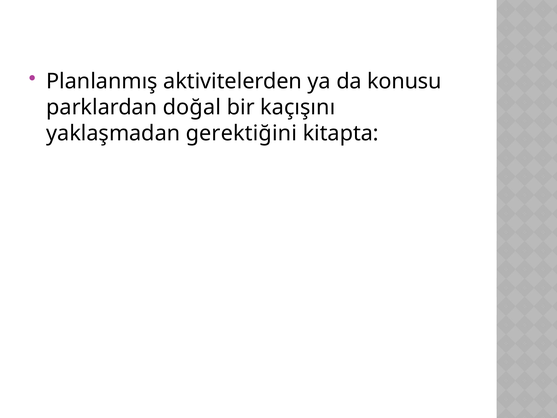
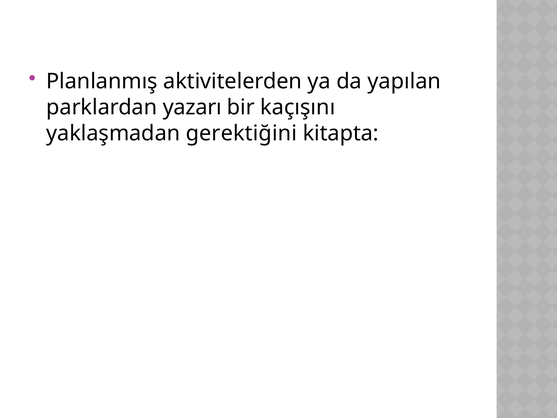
konusu: konusu -> yapılan
doğal: doğal -> yazarı
